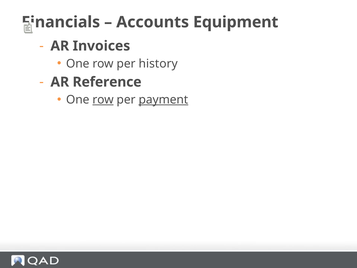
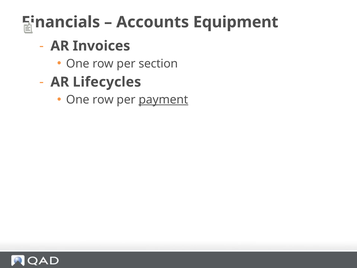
history: history -> section
Reference: Reference -> Lifecycles
row at (103, 100) underline: present -> none
